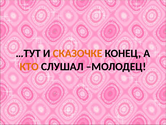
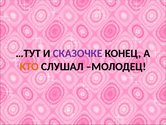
СКАЗОЧКЕ colour: orange -> purple
